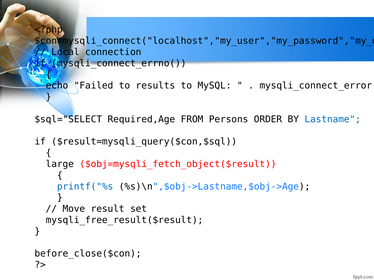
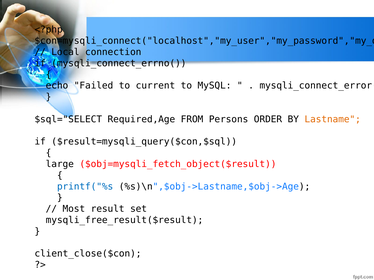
results: results -> current
Lastname colour: blue -> orange
Move: Move -> Most
before_close($con: before_close($con -> client_close($con
